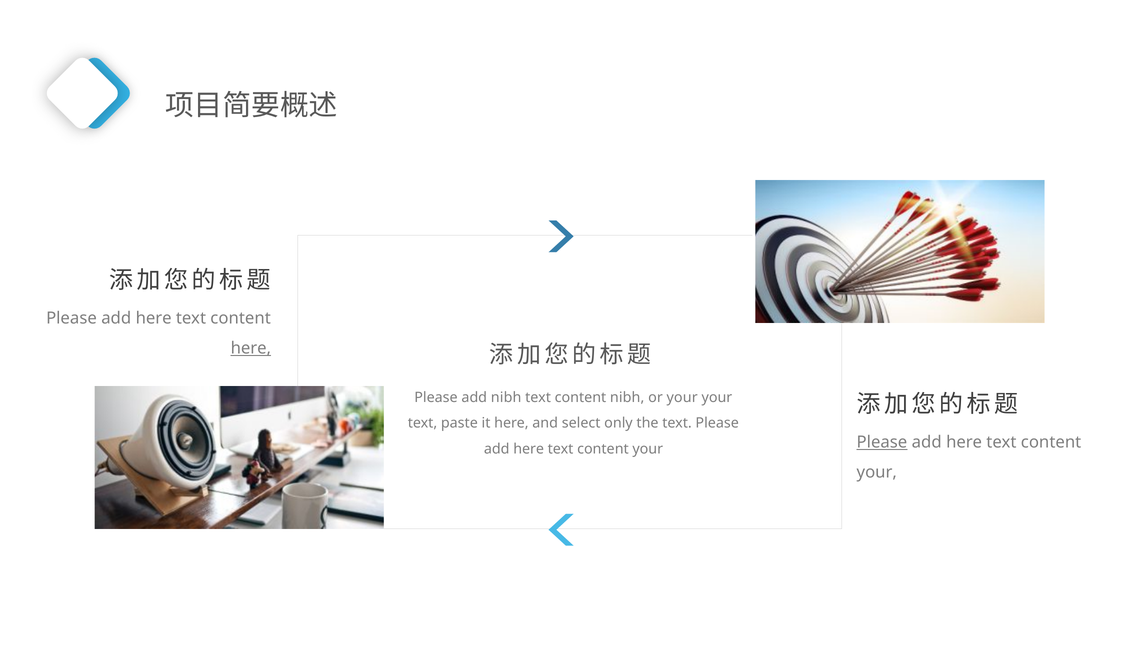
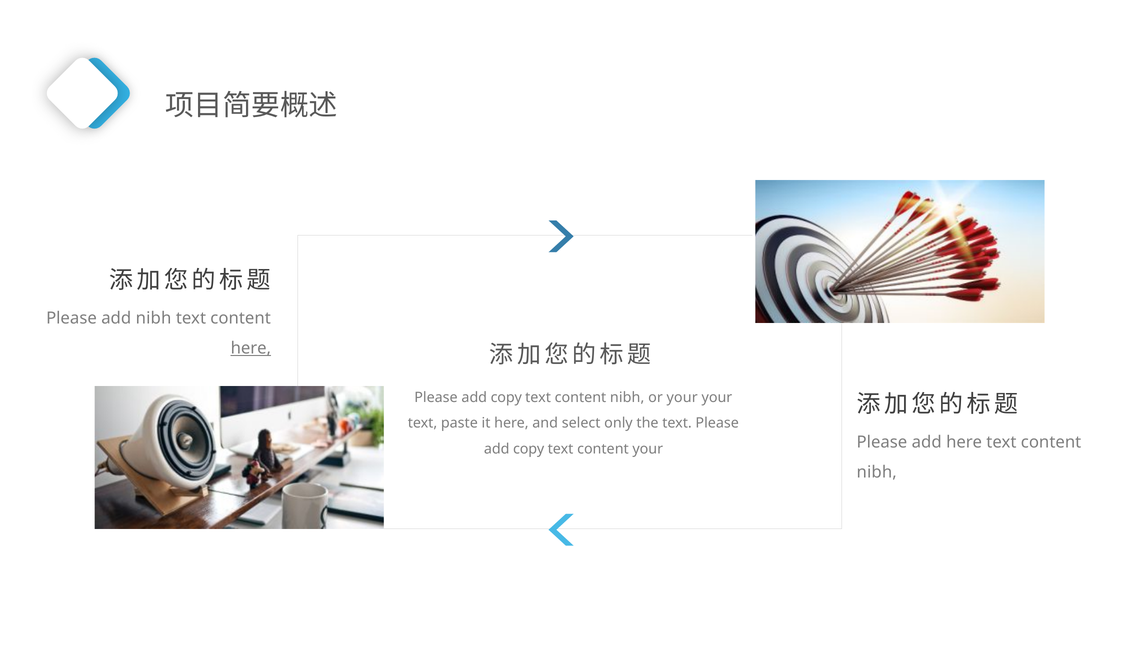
here at (154, 318): here -> nibh
nibh at (506, 397): nibh -> copy
Please at (882, 442) underline: present -> none
here at (529, 449): here -> copy
your at (877, 472): your -> nibh
